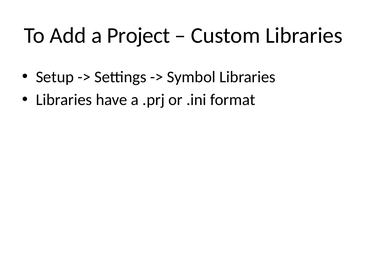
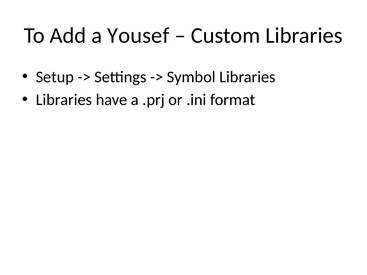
Project: Project -> Yousef
